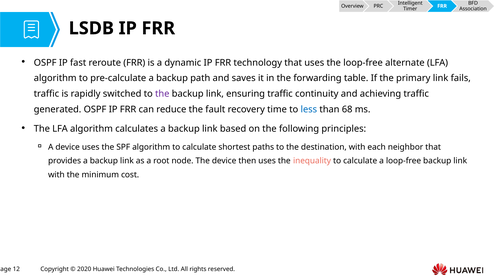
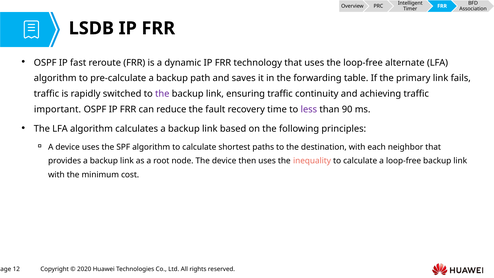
generated: generated -> important
less colour: blue -> purple
68: 68 -> 90
